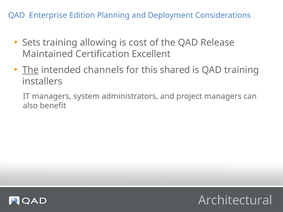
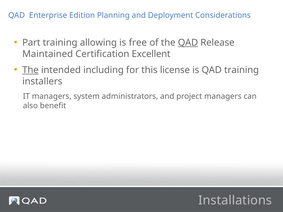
Sets: Sets -> Part
cost: cost -> free
QAD at (188, 43) underline: none -> present
channels: channels -> including
shared: shared -> license
Architectural: Architectural -> Installations
